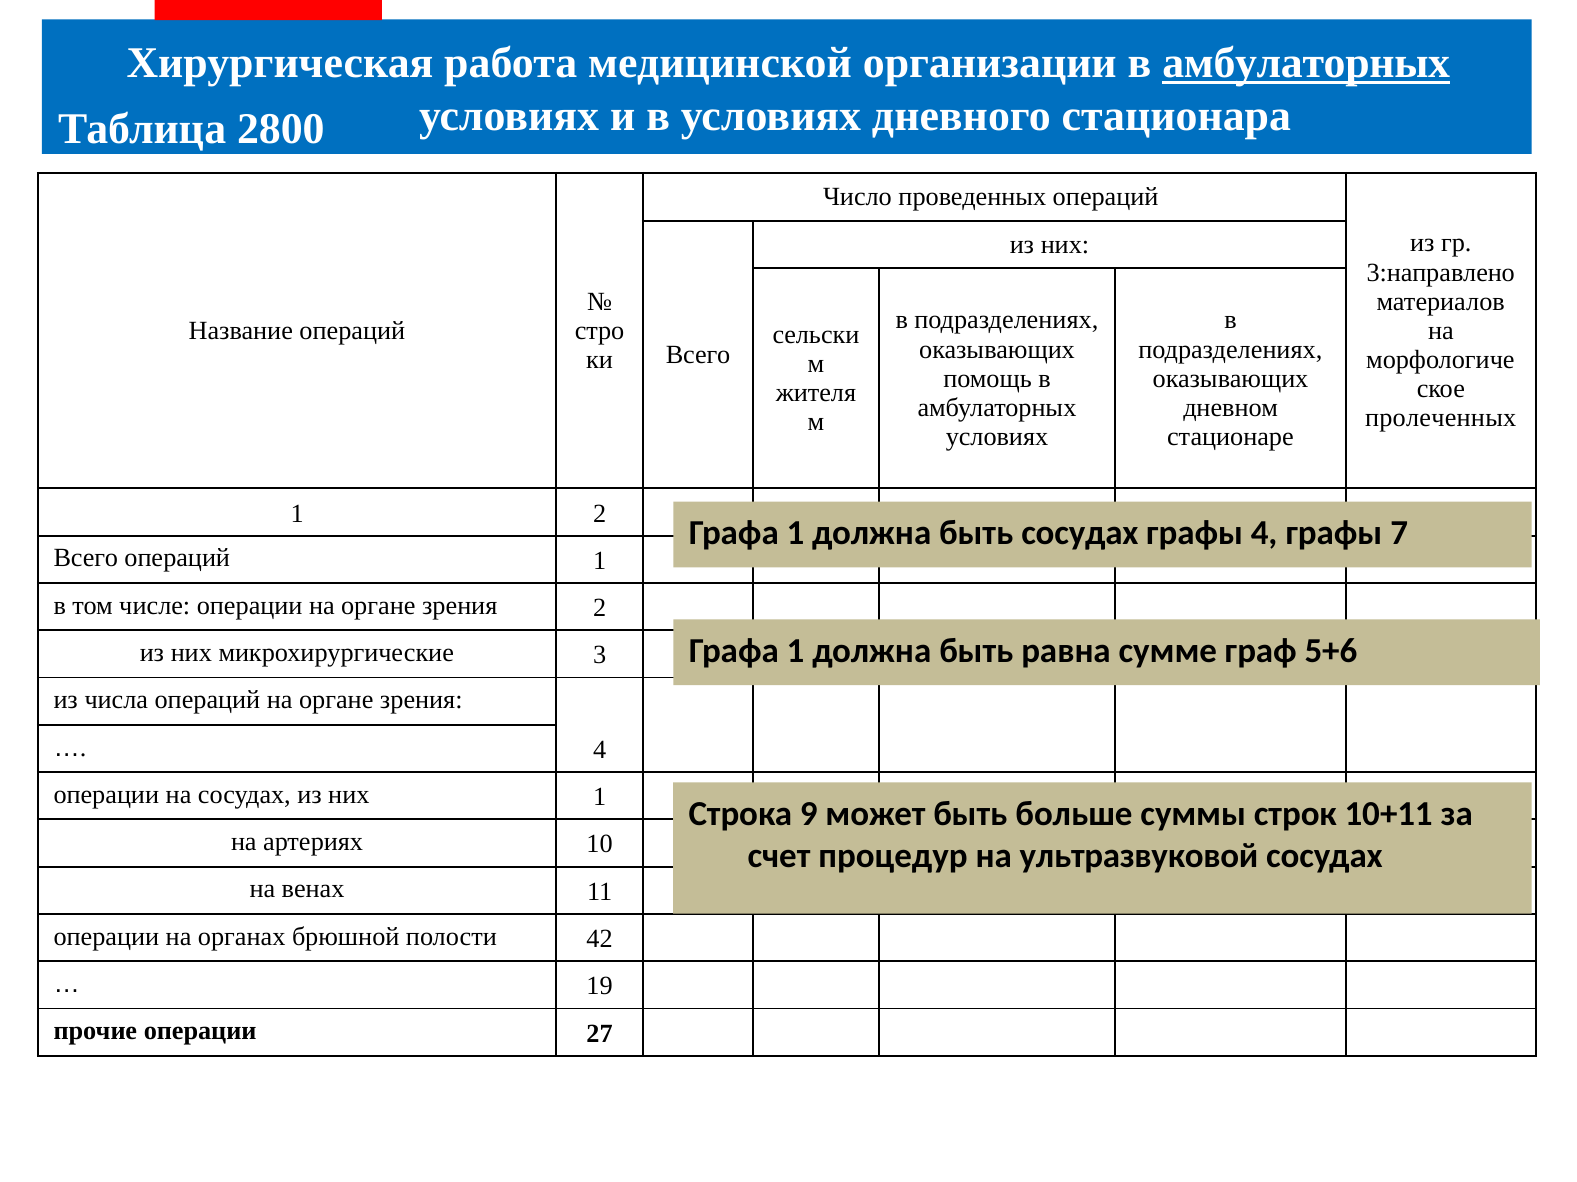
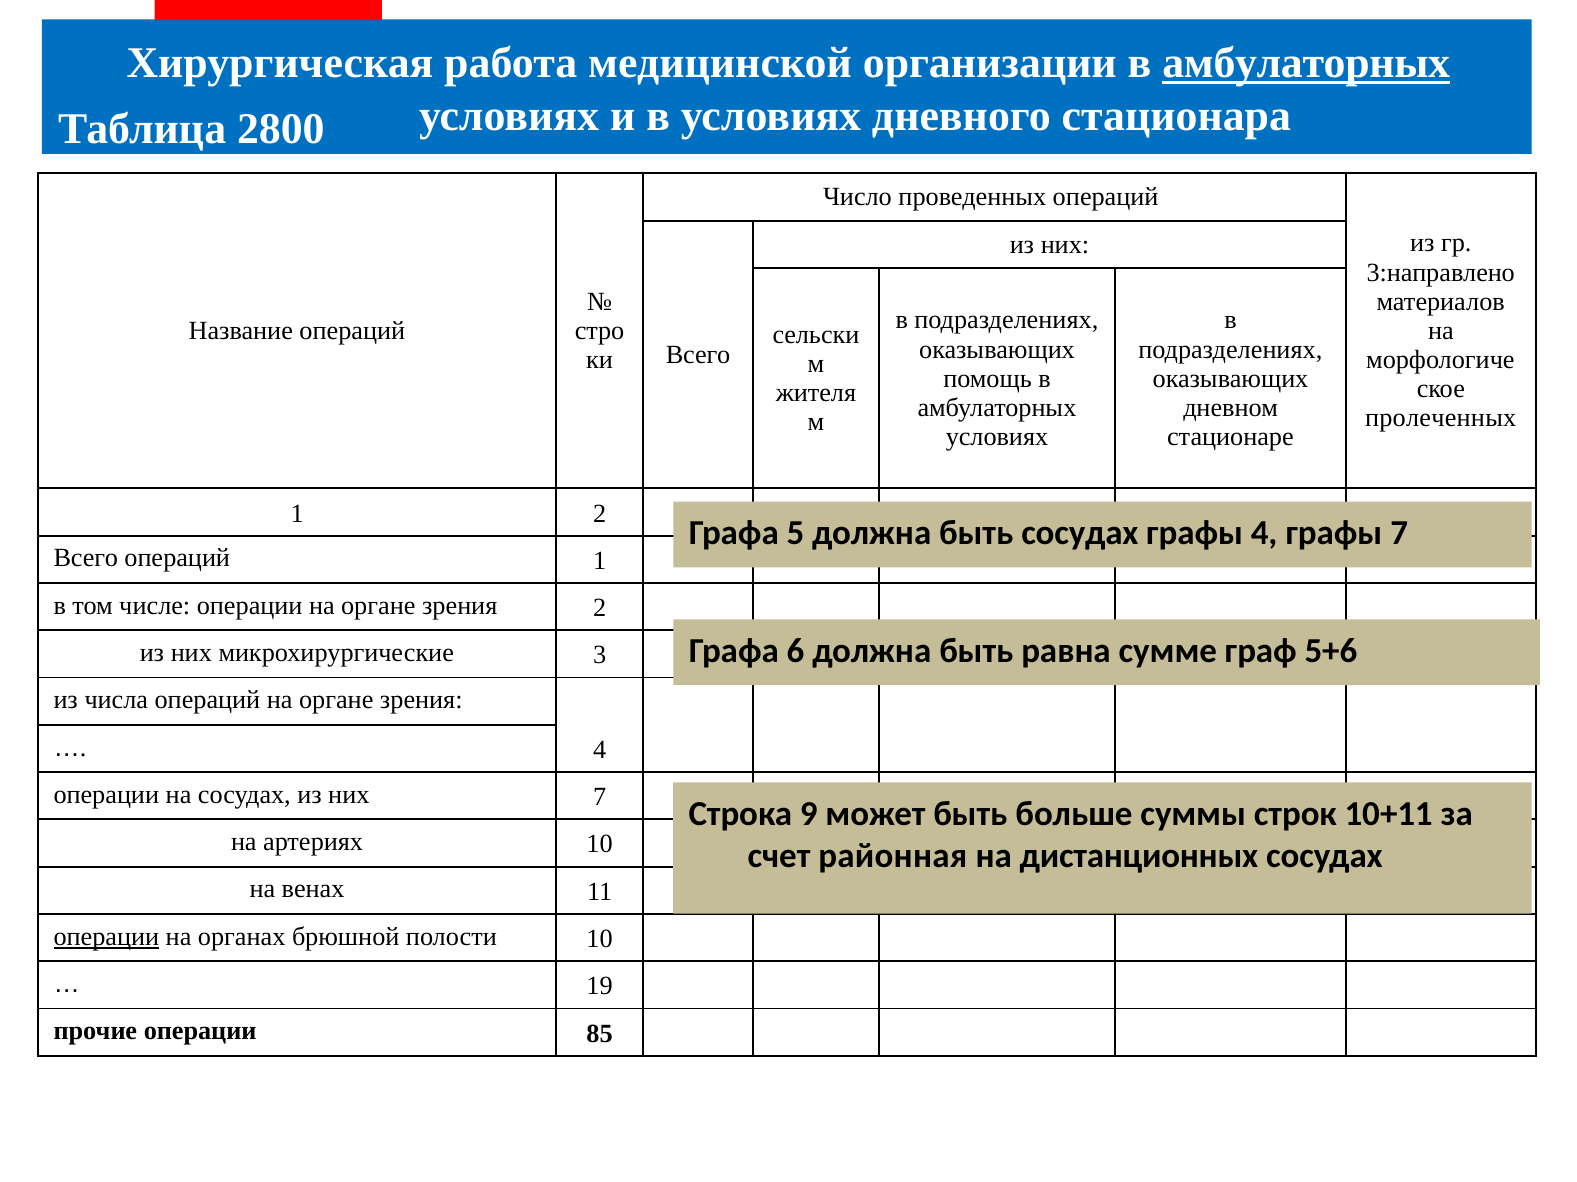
1 at (795, 533): 1 -> 5
1 at (795, 651): 1 -> 6
них 1: 1 -> 7
процедур: процедур -> районная
ультразвуковой: ультразвуковой -> дистанционных
операции at (106, 937) underline: none -> present
полости 42: 42 -> 10
27: 27 -> 85
